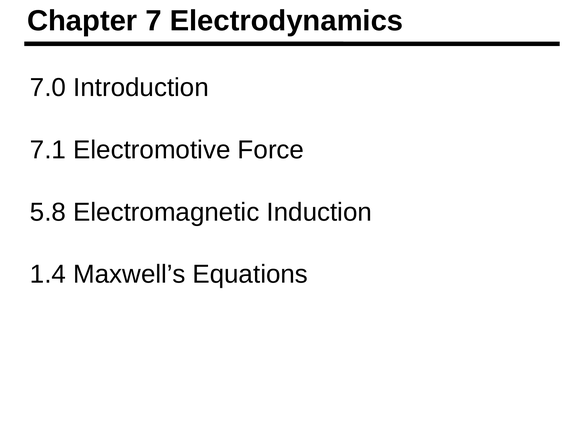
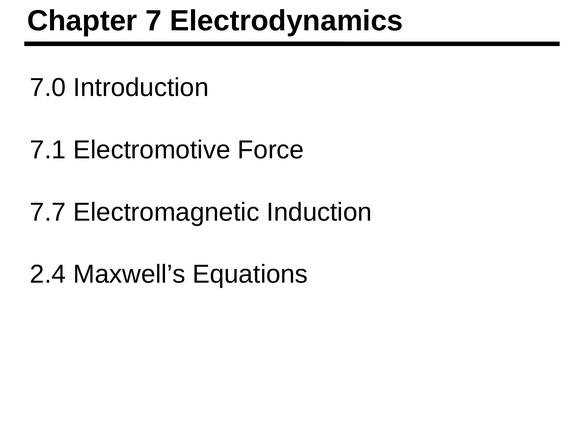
5.8: 5.8 -> 7.7
1.4: 1.4 -> 2.4
